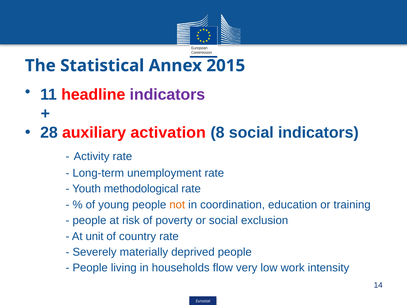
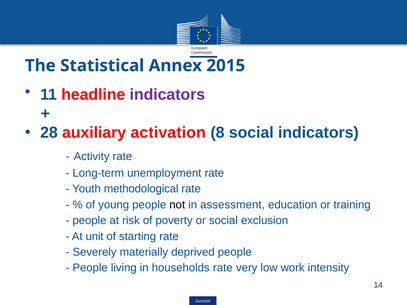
not colour: orange -> black
coordination: coordination -> assessment
country: country -> starting
households flow: flow -> rate
